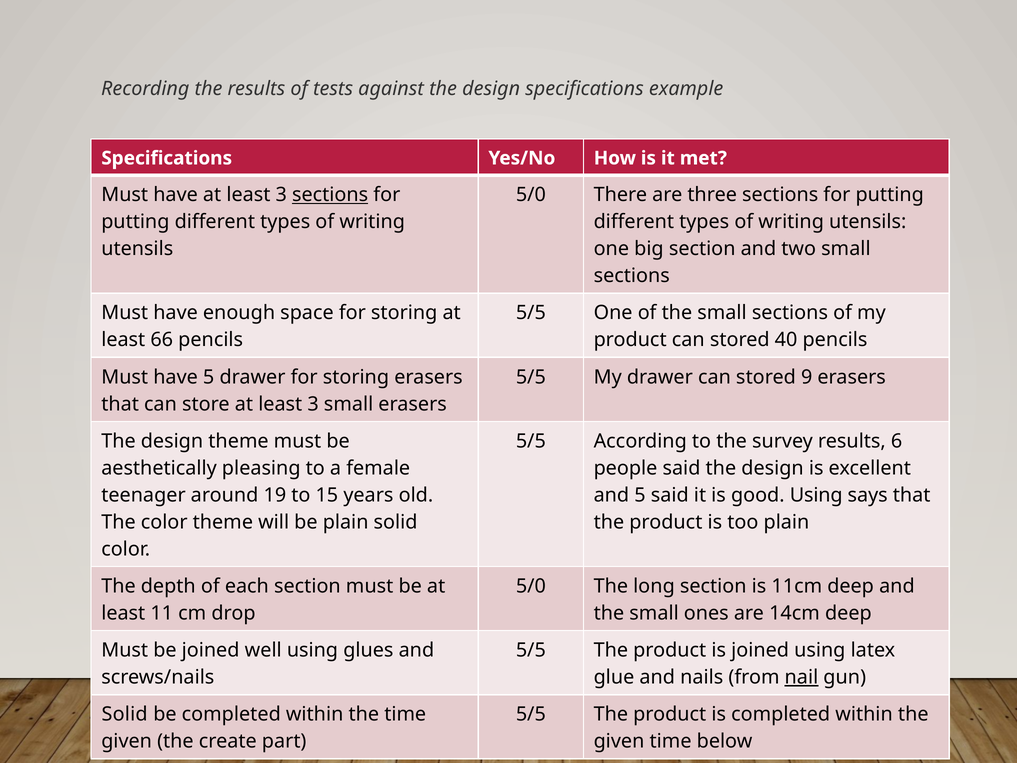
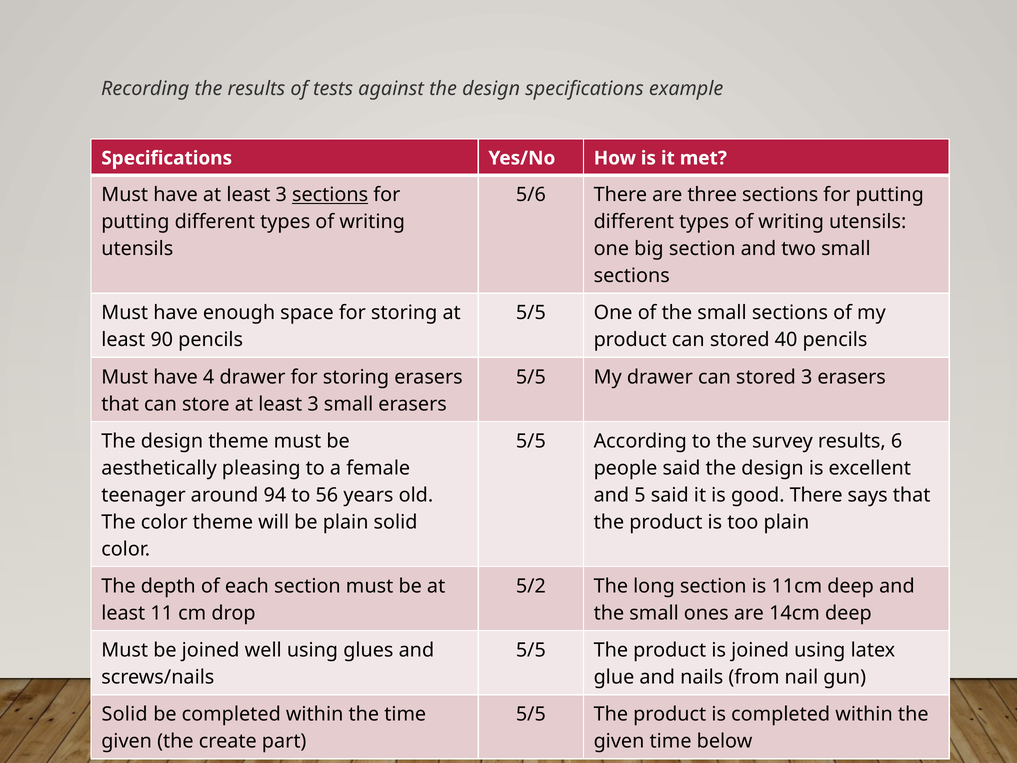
5/0 at (531, 195): 5/0 -> 5/6
66: 66 -> 90
have 5: 5 -> 4
stored 9: 9 -> 3
19: 19 -> 94
15: 15 -> 56
good Using: Using -> There
5/0 at (531, 586): 5/0 -> 5/2
nail underline: present -> none
